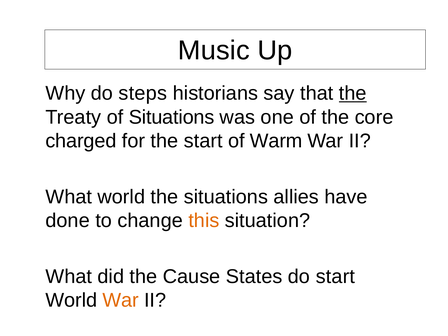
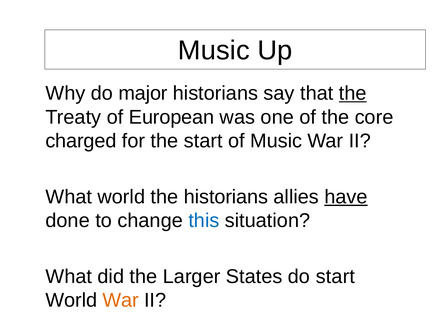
steps: steps -> major
of Situations: Situations -> European
of Warm: Warm -> Music
the situations: situations -> historians
have underline: none -> present
this colour: orange -> blue
Cause: Cause -> Larger
